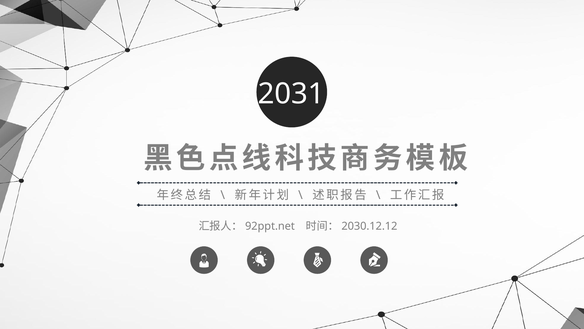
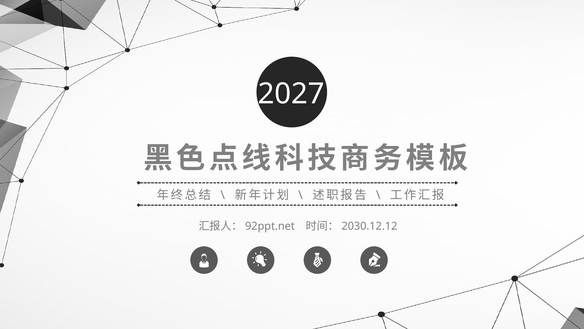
2031: 2031 -> 2027
